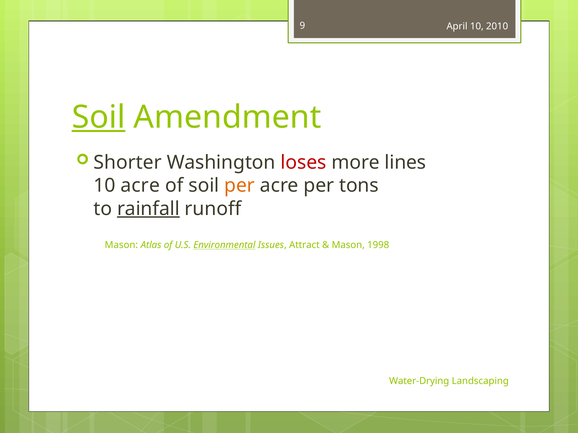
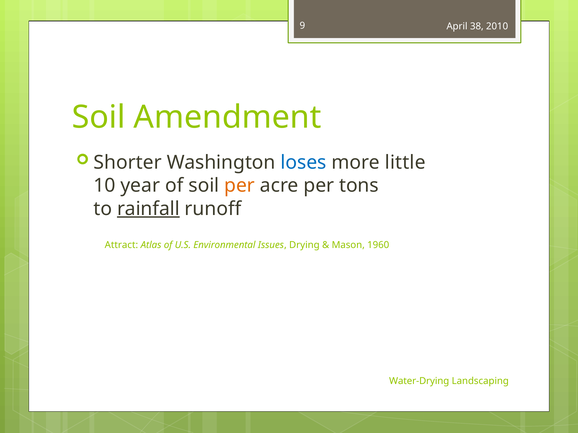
April 10: 10 -> 38
Soil at (99, 117) underline: present -> none
loses colour: red -> blue
lines: lines -> little
10 acre: acre -> year
Mason at (121, 245): Mason -> Attract
Environmental underline: present -> none
Attract: Attract -> Drying
1998: 1998 -> 1960
